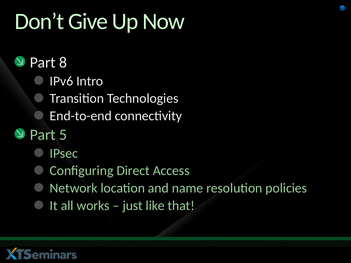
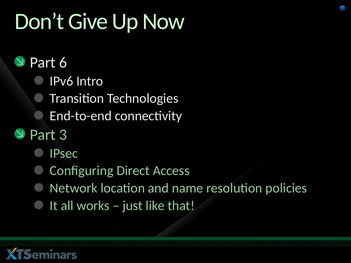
8: 8 -> 6
5: 5 -> 3
